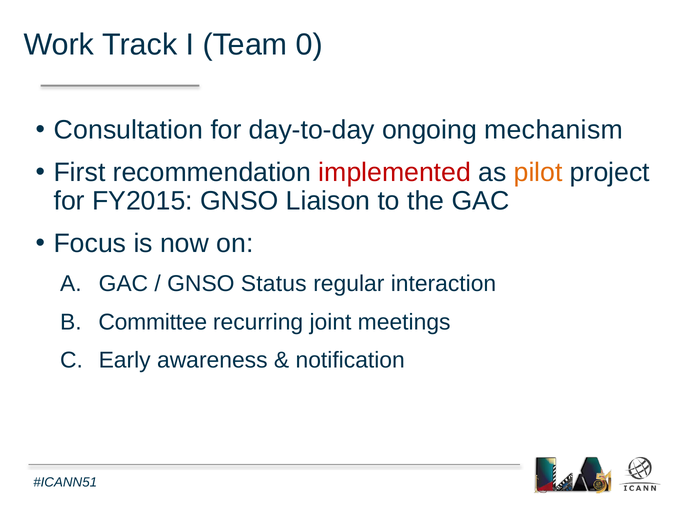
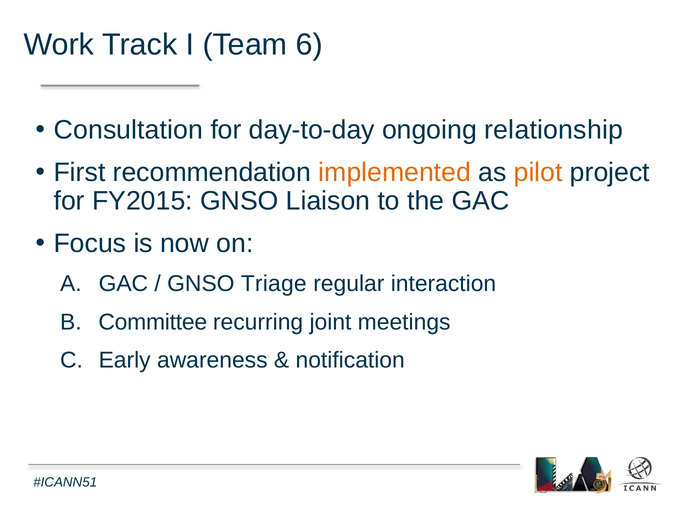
0: 0 -> 6
mechanism: mechanism -> relationship
implemented colour: red -> orange
Status: Status -> Triage
